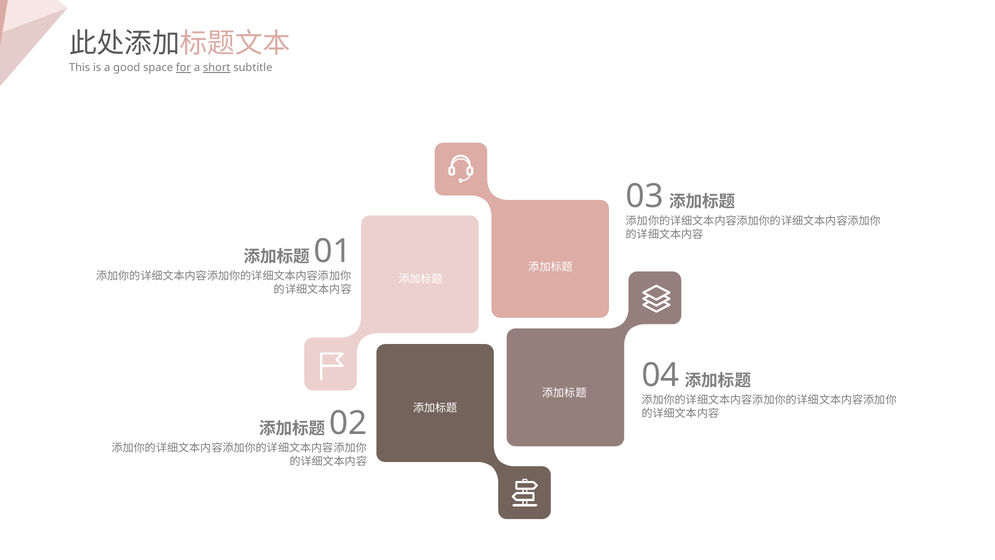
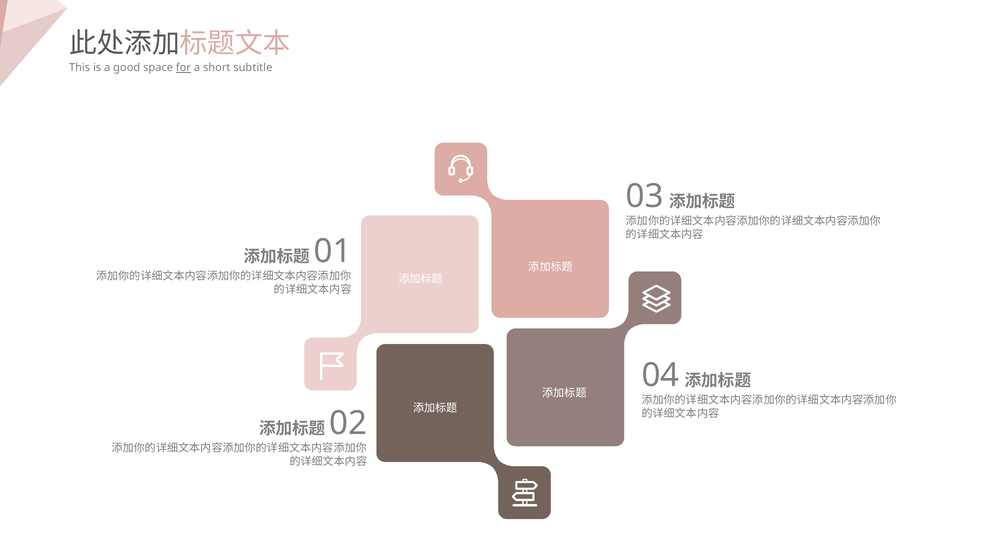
short underline: present -> none
